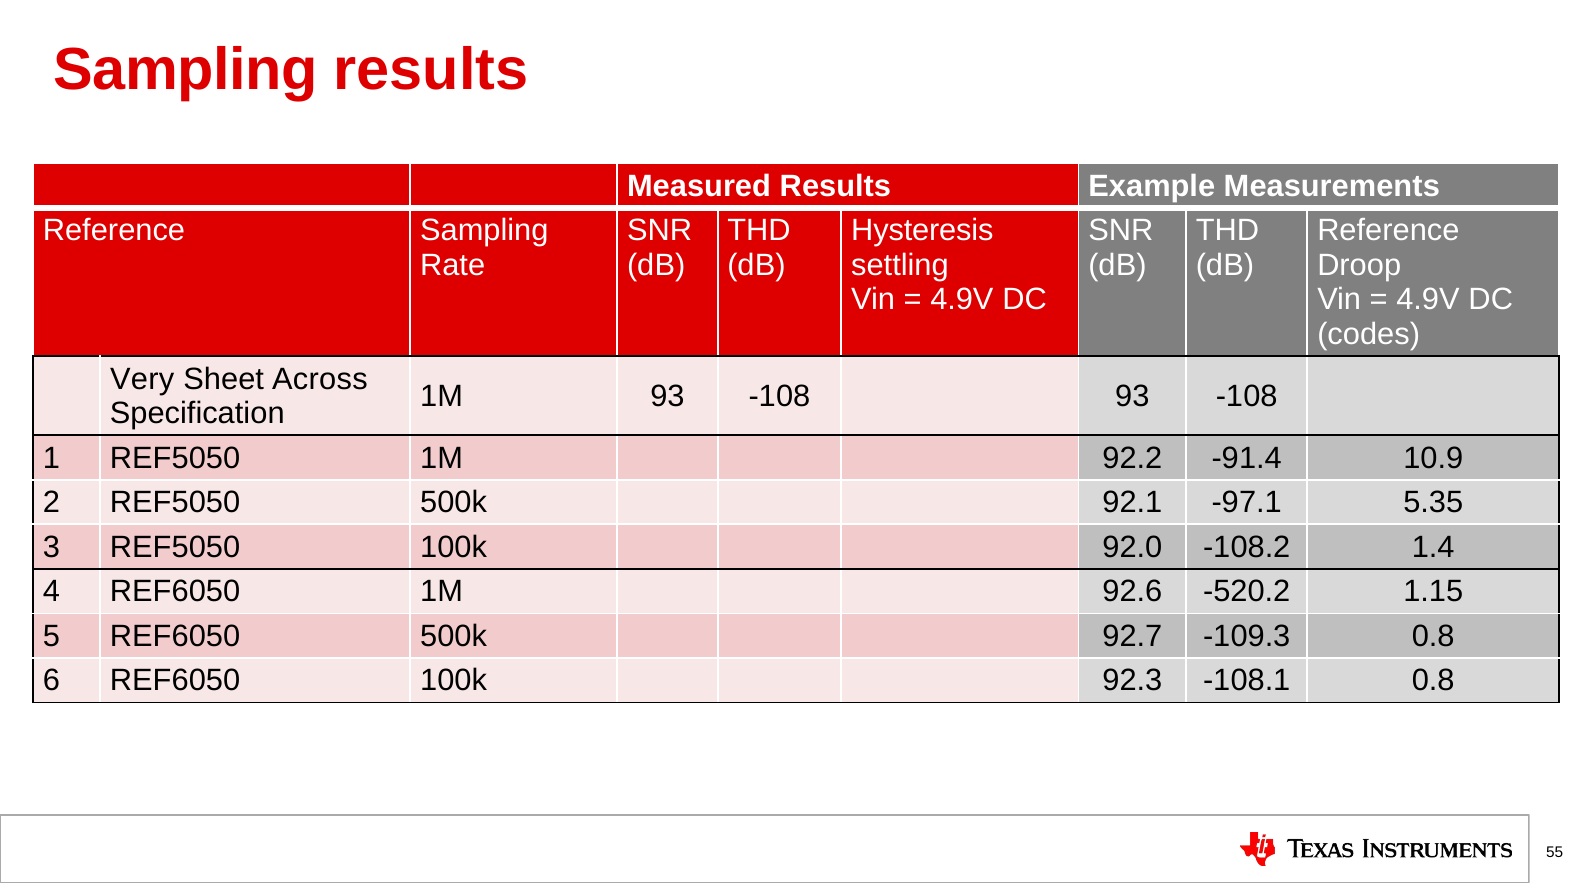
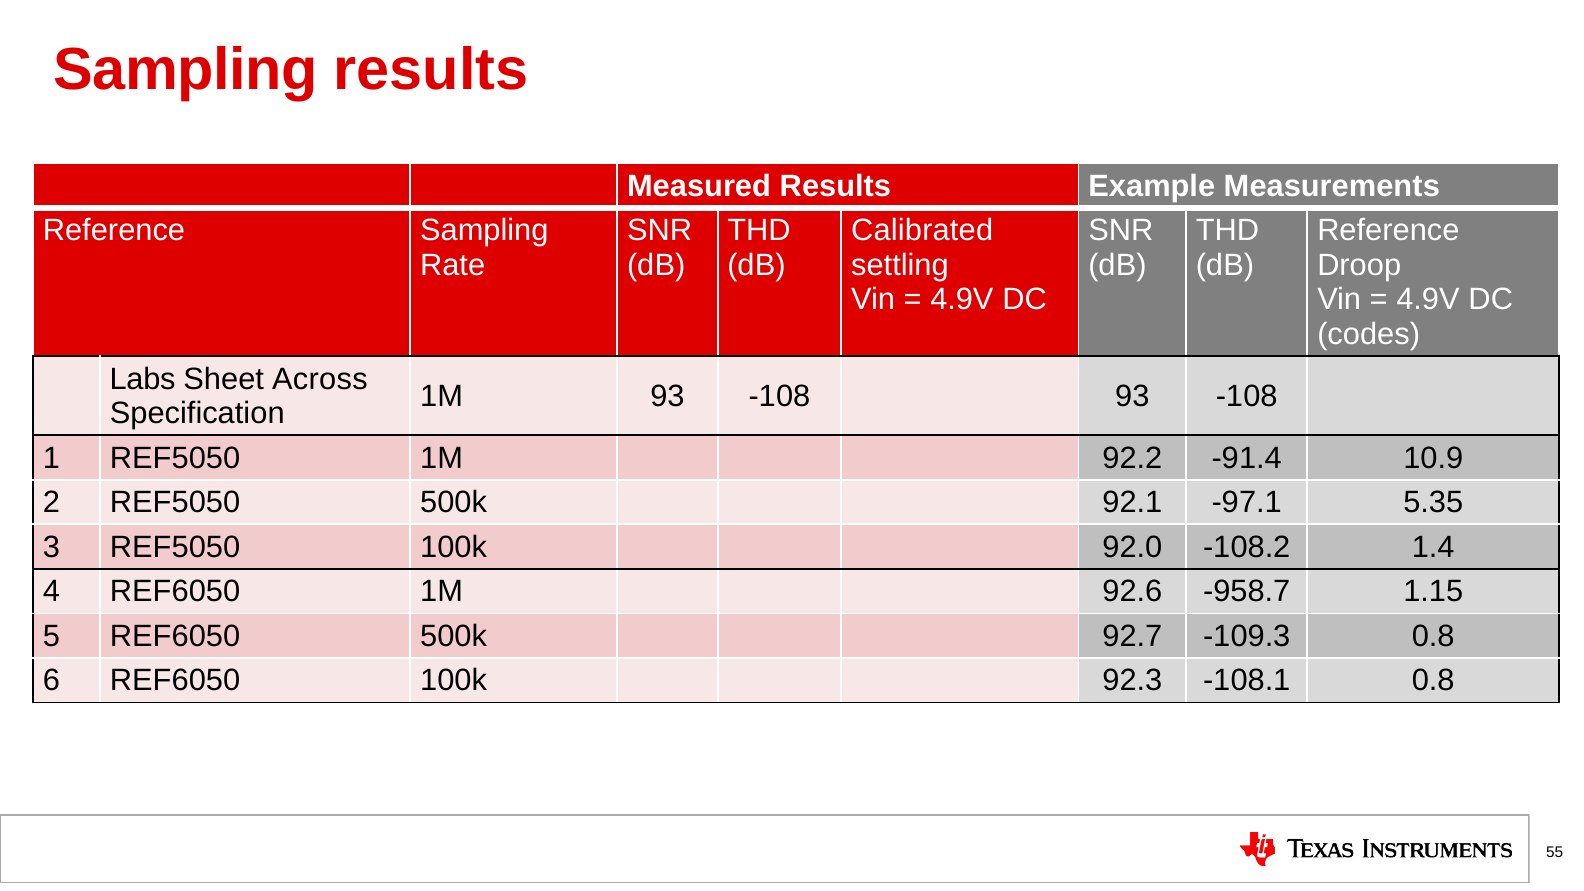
Hysteresis: Hysteresis -> Calibrated
Very: Very -> Labs
-520.2: -520.2 -> -958.7
